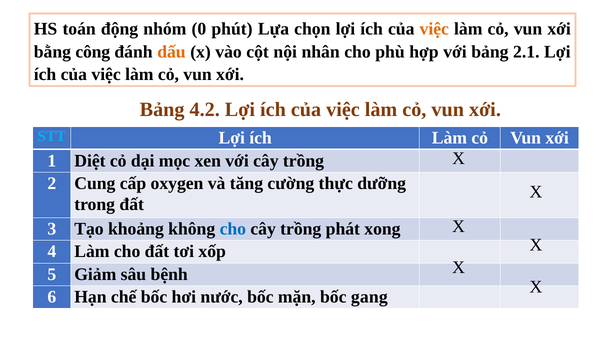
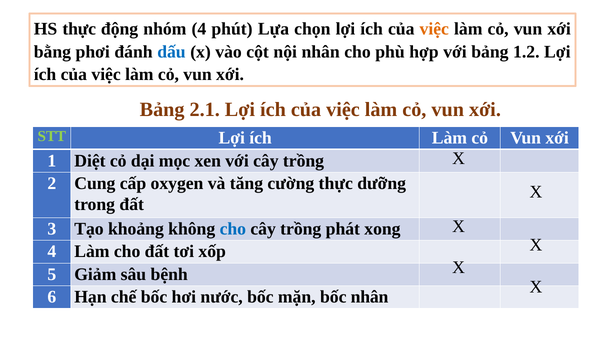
HS toán: toán -> thực
nhóm 0: 0 -> 4
công: công -> phơi
dấu colour: orange -> blue
2.1: 2.1 -> 1.2
4.2: 4.2 -> 2.1
STT colour: light blue -> light green
bốc gang: gang -> nhân
